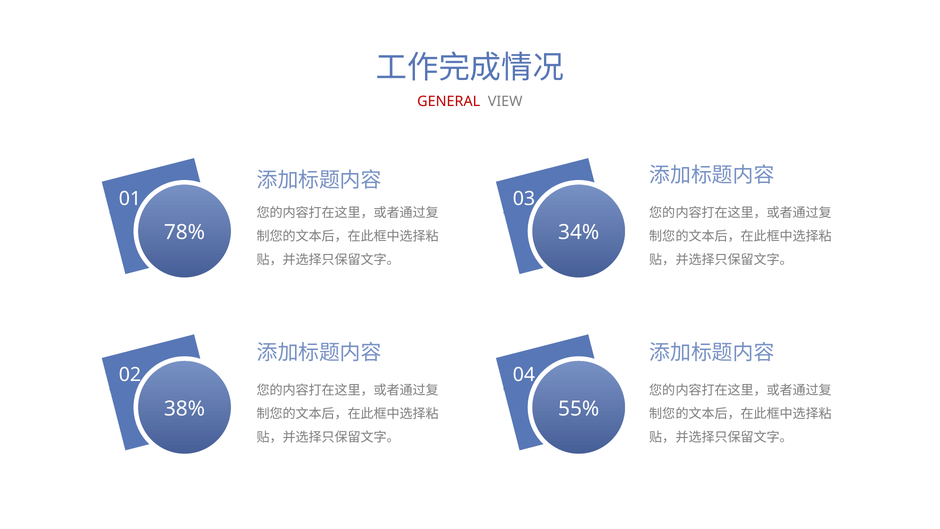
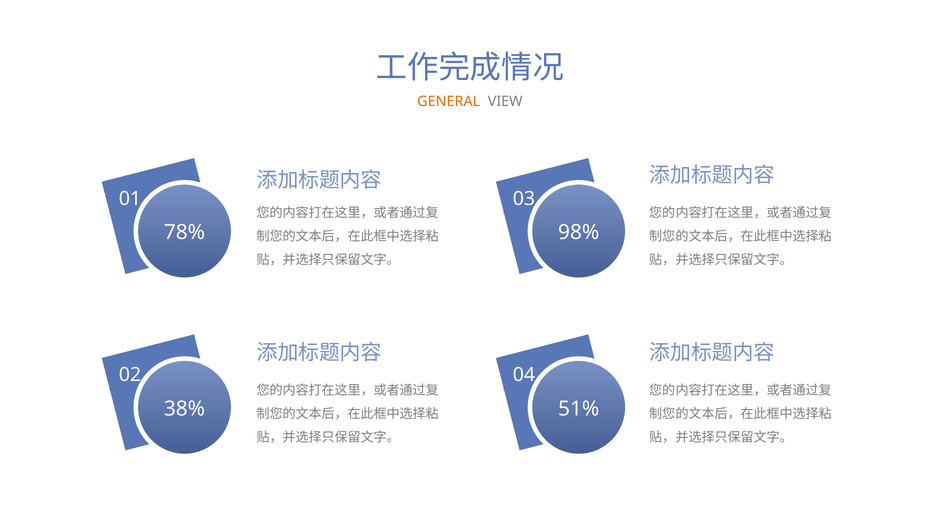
GENERAL colour: red -> orange
34%: 34% -> 98%
55%: 55% -> 51%
